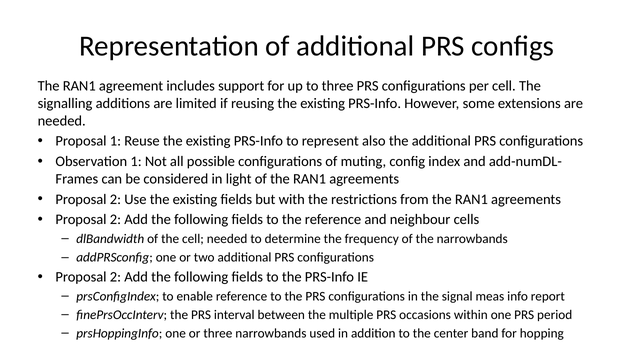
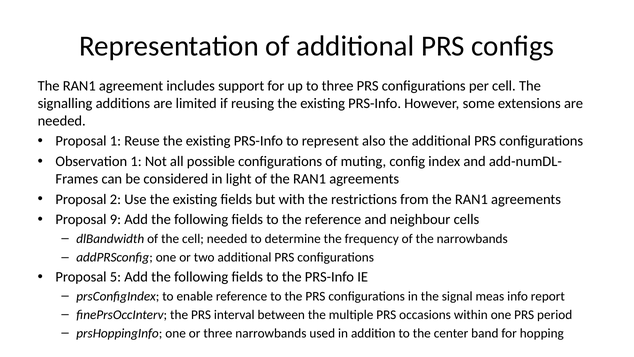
2 at (115, 219): 2 -> 9
2 at (115, 277): 2 -> 5
